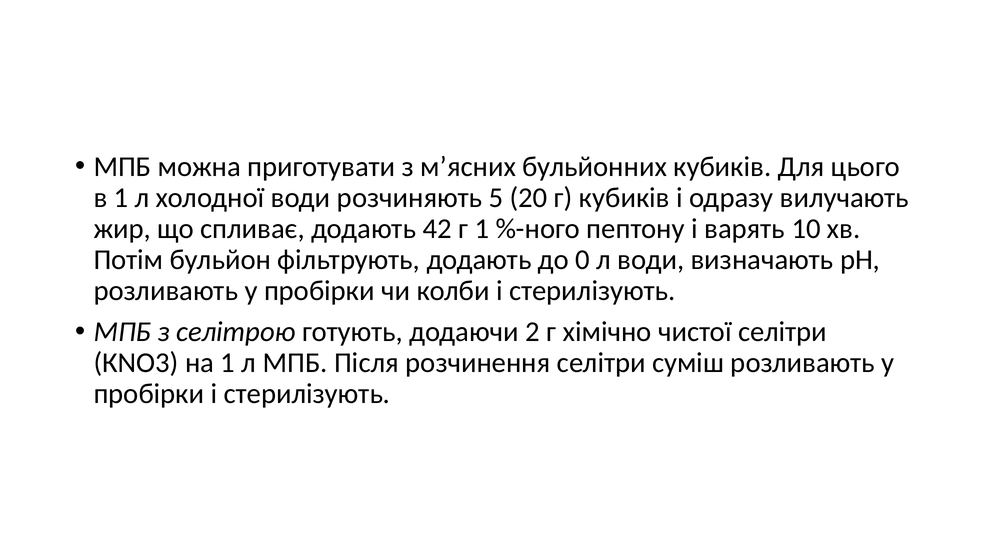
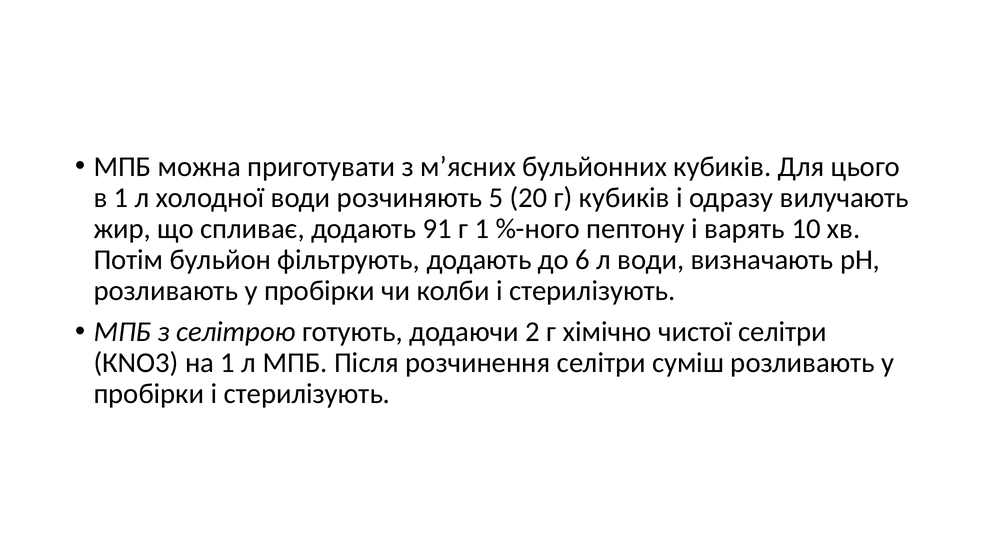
42: 42 -> 91
0: 0 -> 6
